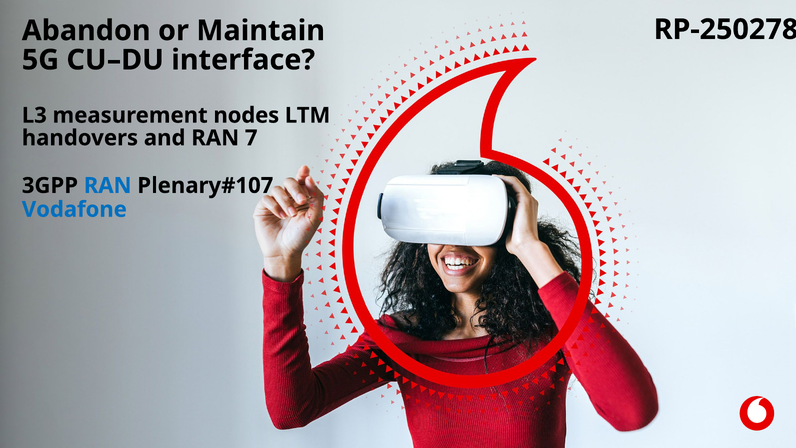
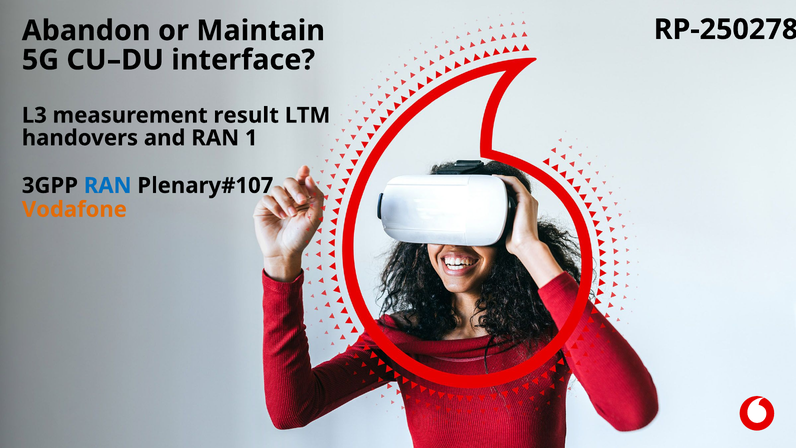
nodes: nodes -> result
7: 7 -> 1
Vodafone colour: blue -> orange
